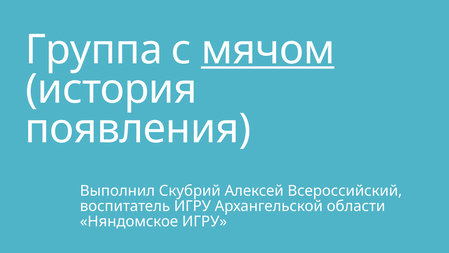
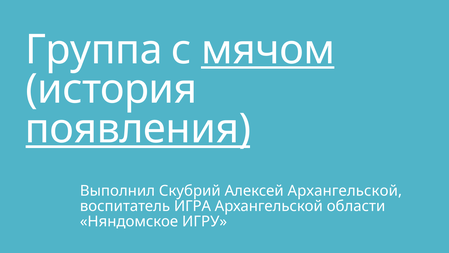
появления underline: none -> present
Алексей Всероссийский: Всероссийский -> Архангельской
воспитатель ИГРУ: ИГРУ -> ИГРА
